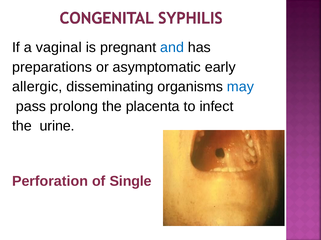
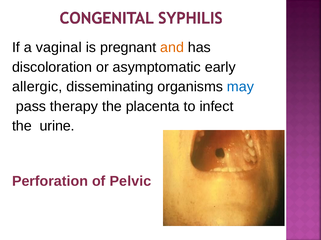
and colour: blue -> orange
preparations: preparations -> discoloration
prolong: prolong -> therapy
Single: Single -> Pelvic
